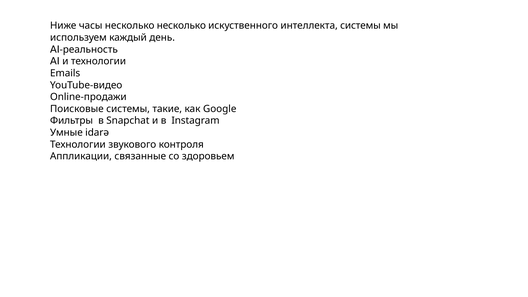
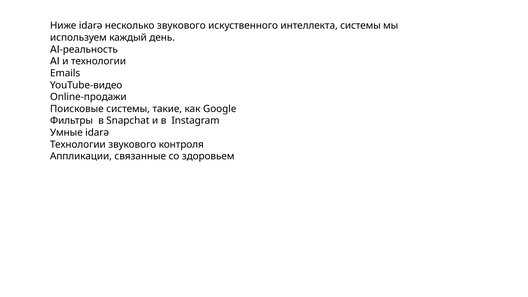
Ниже часы: часы -> idarə
несколько несколько: несколько -> звукового
